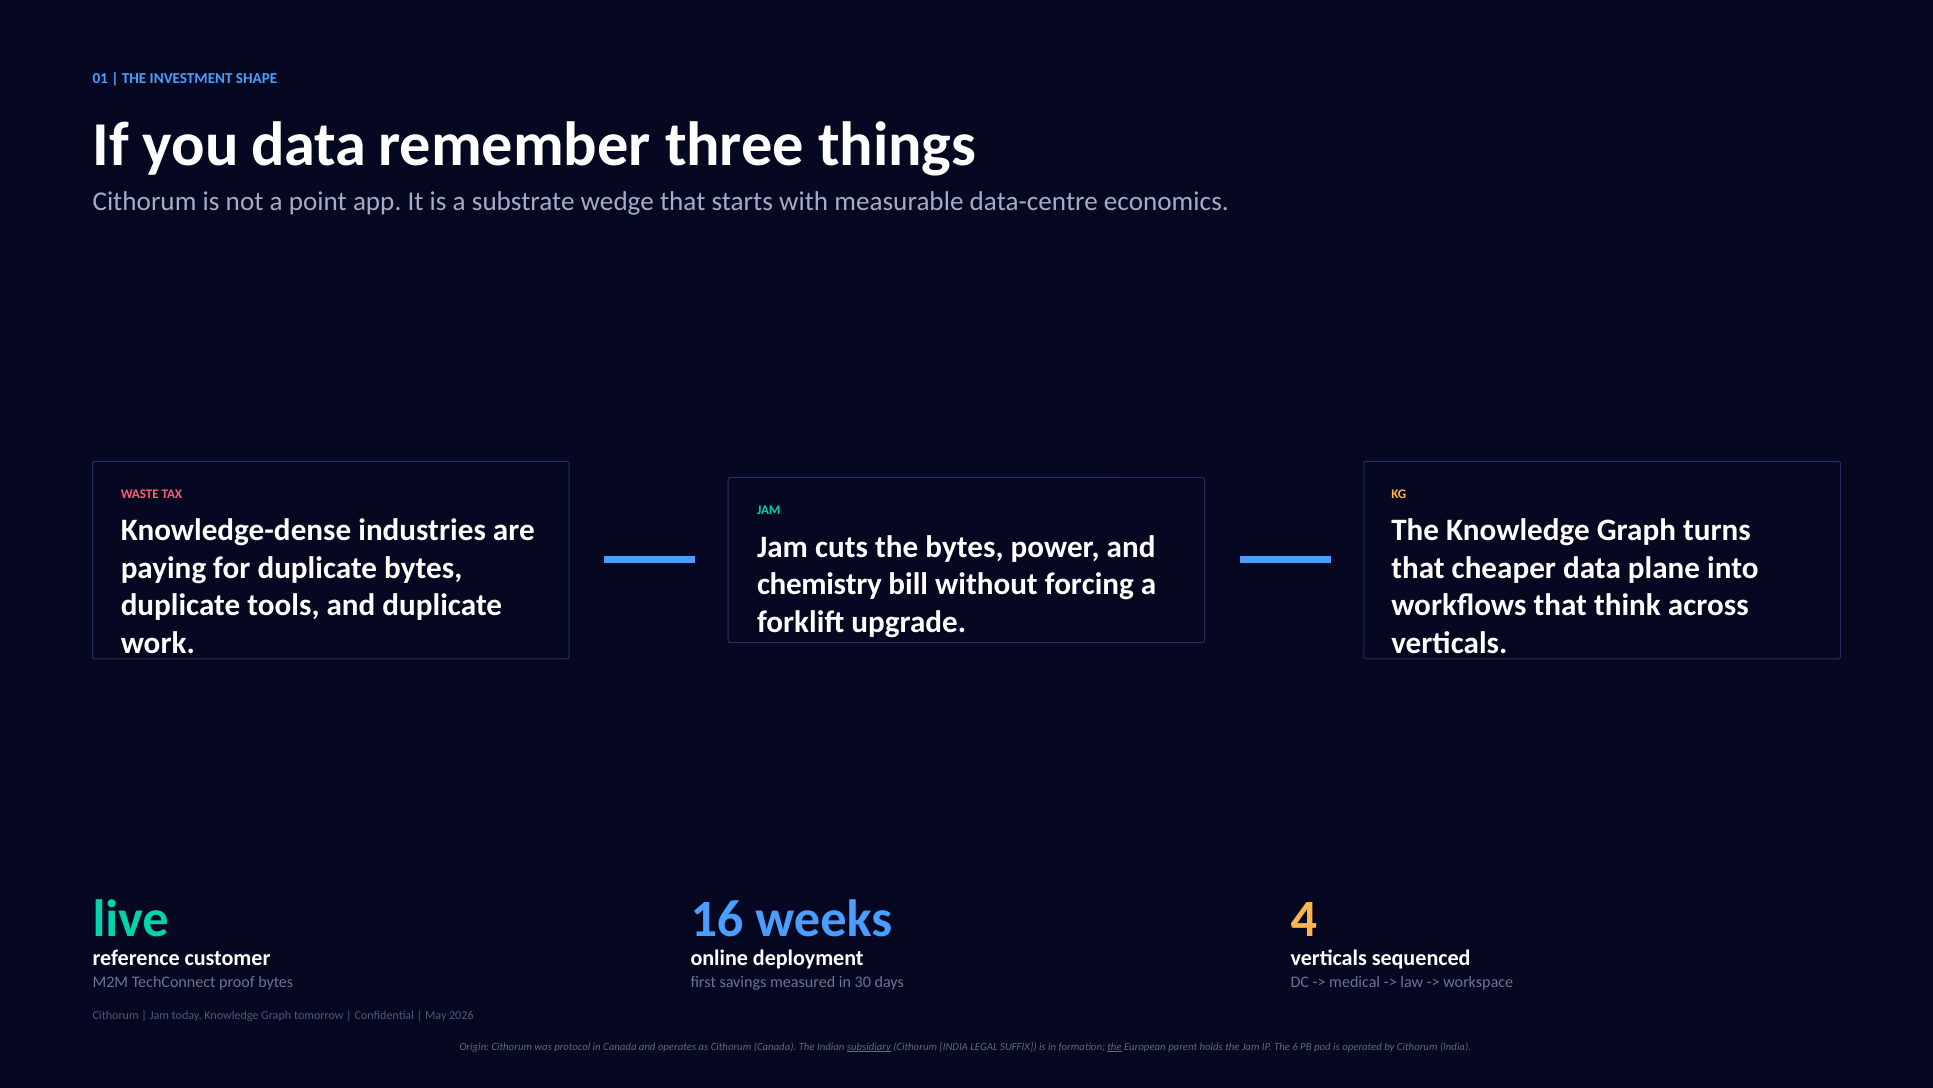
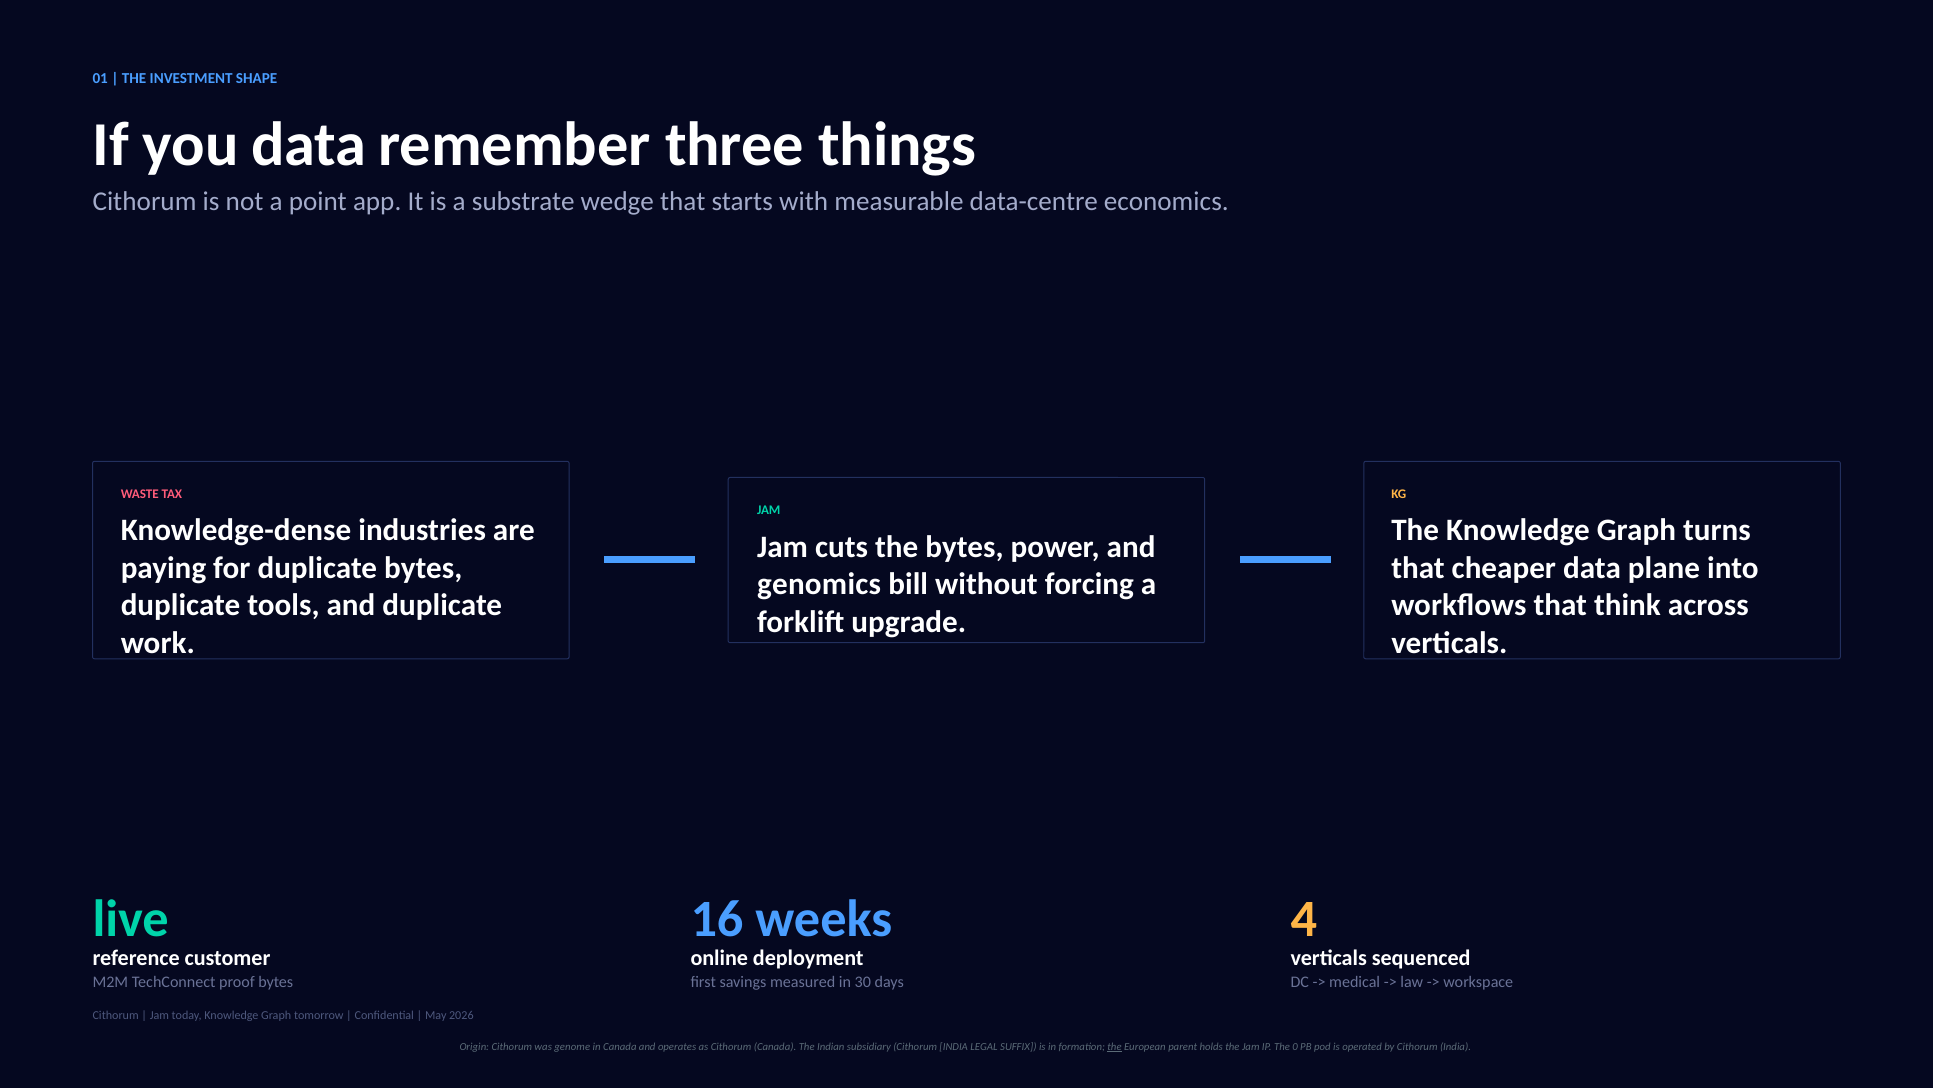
chemistry: chemistry -> genomics
protocol: protocol -> genome
subsidiary underline: present -> none
6: 6 -> 0
